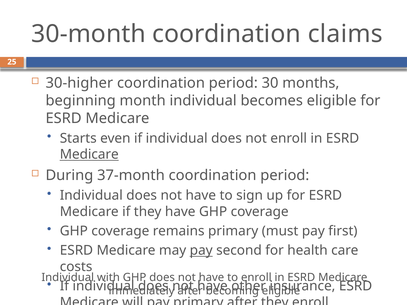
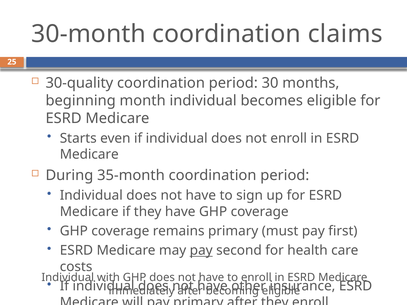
30-higher: 30-higher -> 30-quality
Medicare at (89, 155) underline: present -> none
37-month: 37-month -> 35-month
